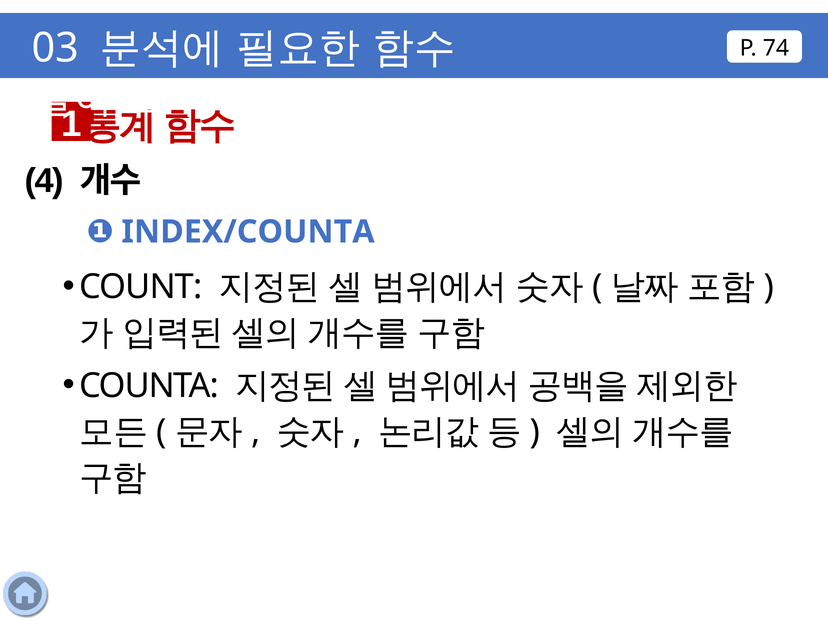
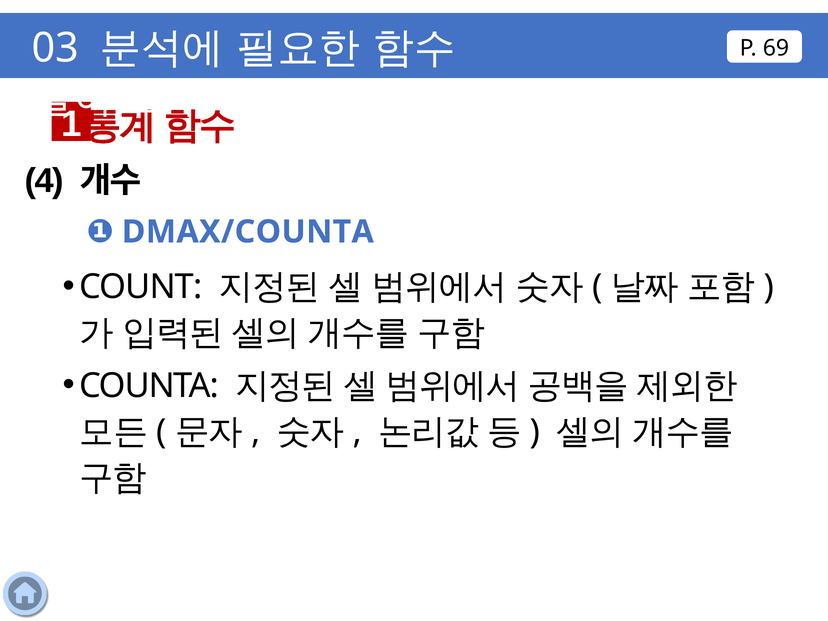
74: 74 -> 69
INDEX/COUNTA: INDEX/COUNTA -> DMAX/COUNTA
